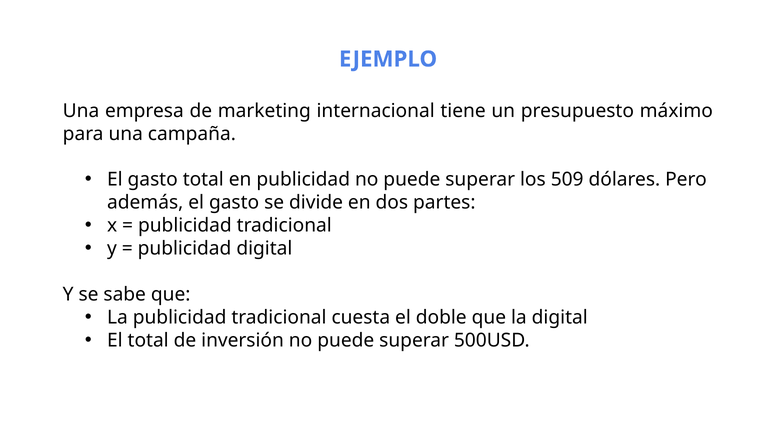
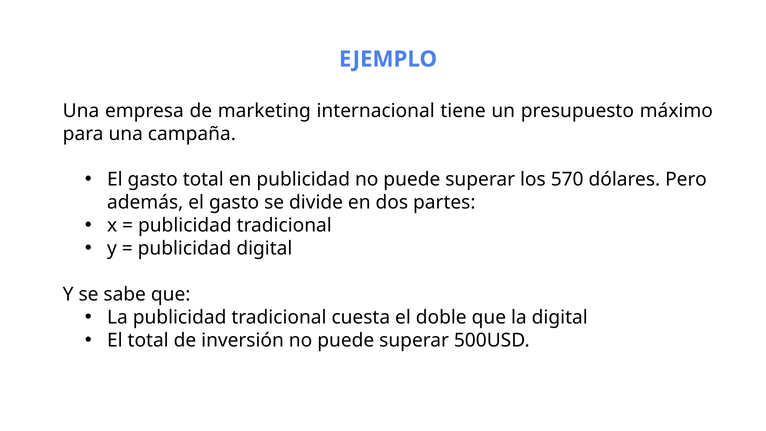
509: 509 -> 570
